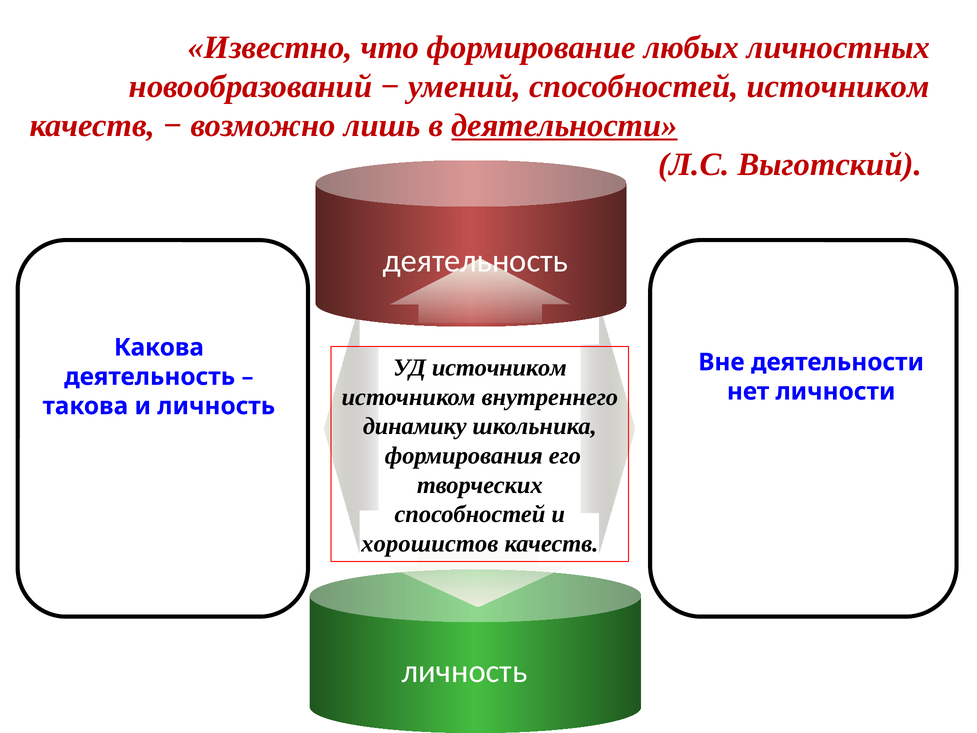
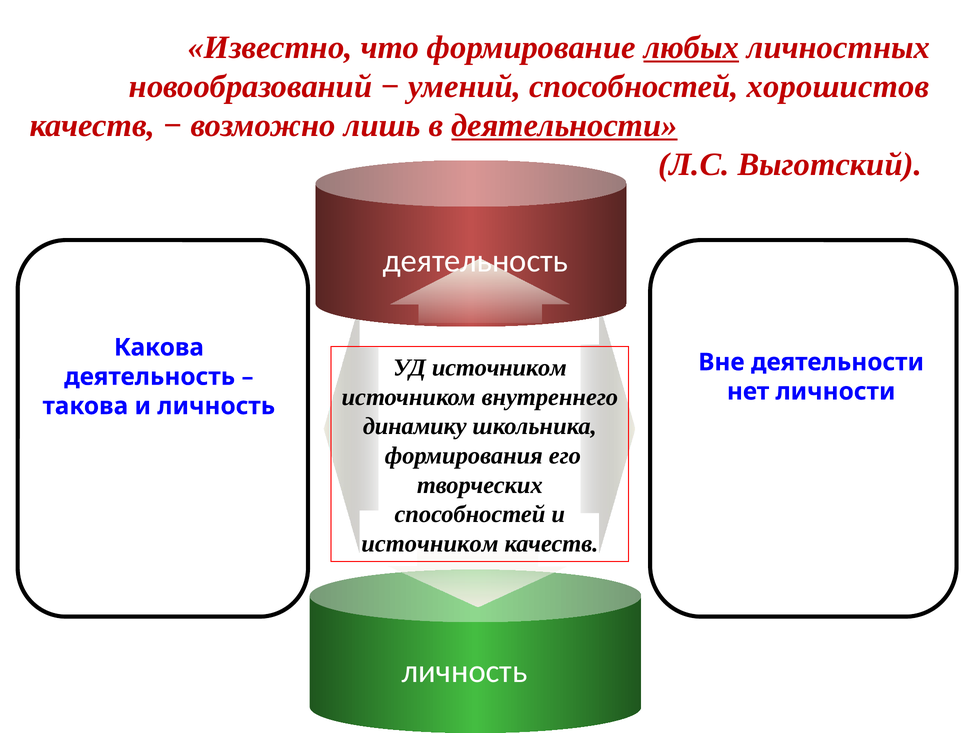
любых underline: none -> present
способностей источником: источником -> хорошистов
хорошистов at (430, 543): хорошистов -> источником
